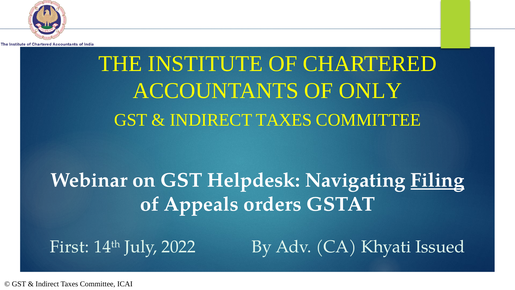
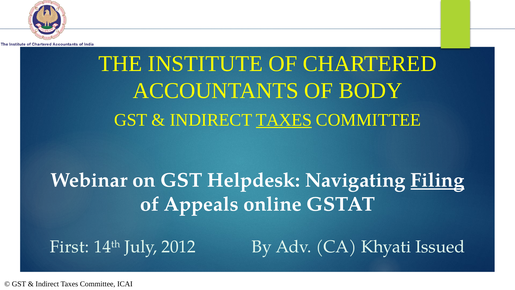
ONLY: ONLY -> BODY
TAXES at (284, 120) underline: none -> present
orders: orders -> online
2022: 2022 -> 2012
